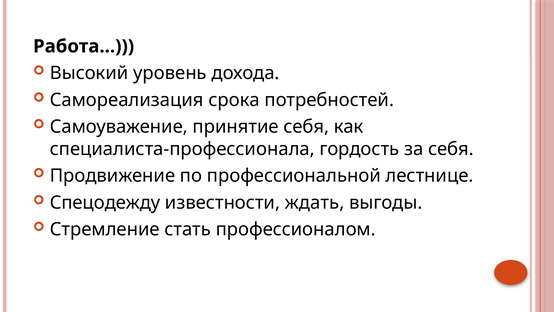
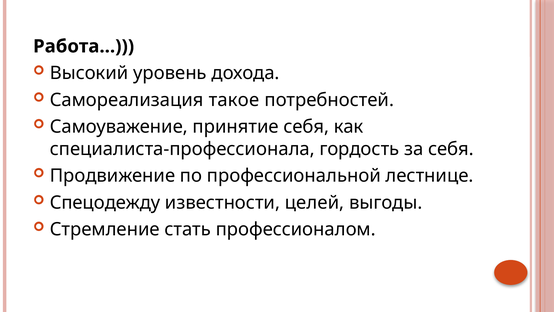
срока: срока -> такое
ждать: ждать -> целей
